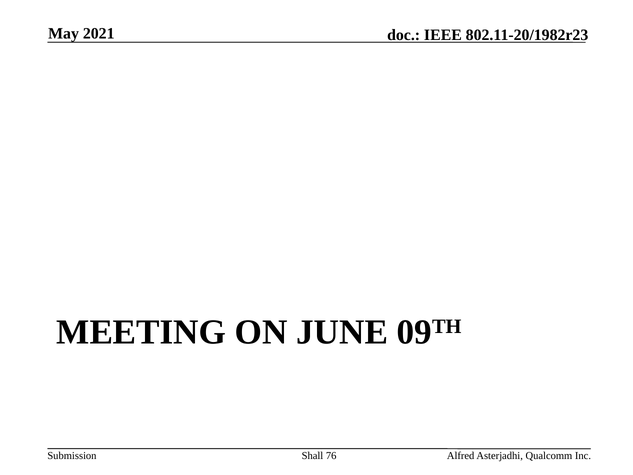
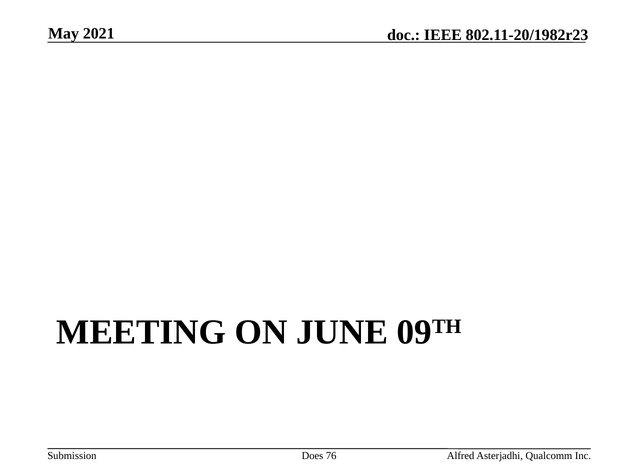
Shall: Shall -> Does
